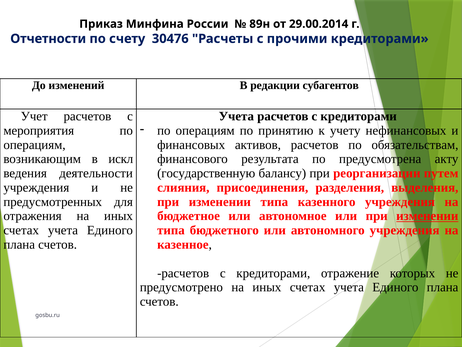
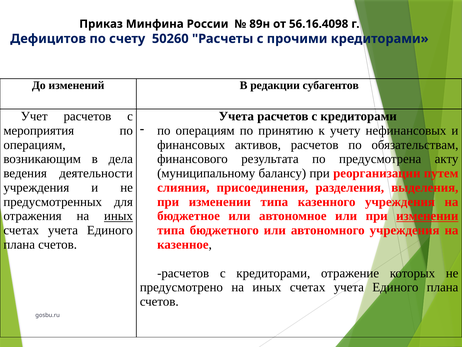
29.00.2014: 29.00.2014 -> 56.16.4098
Отчетности: Отчетности -> Дефицитов
30476: 30476 -> 50260
искл: искл -> дела
государственную: государственную -> муниципальному
иных at (118, 216) underline: none -> present
